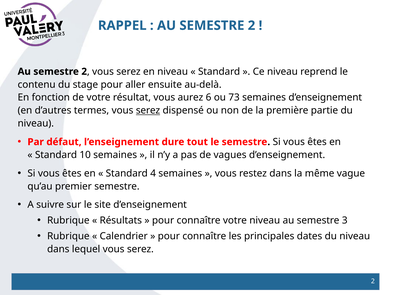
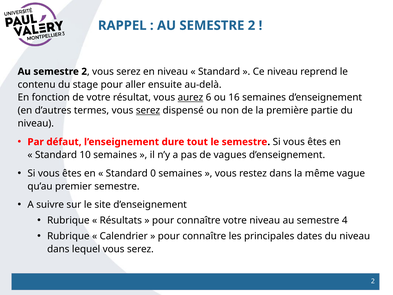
aurez underline: none -> present
73: 73 -> 16
4: 4 -> 0
3: 3 -> 4
